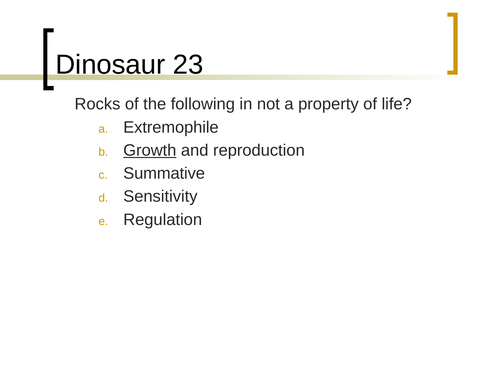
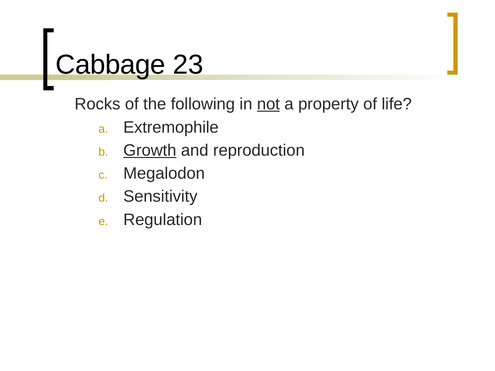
Dinosaur: Dinosaur -> Cabbage
not underline: none -> present
Summative: Summative -> Megalodon
